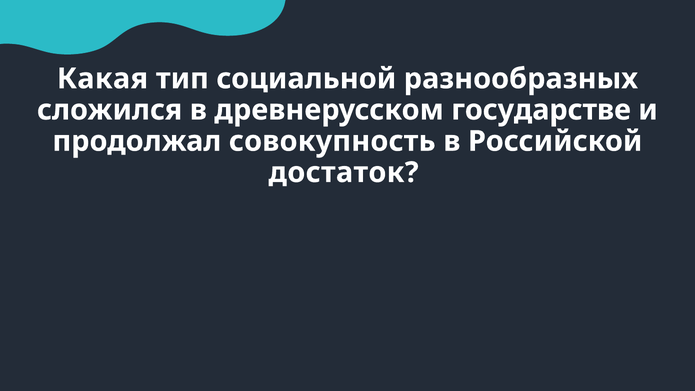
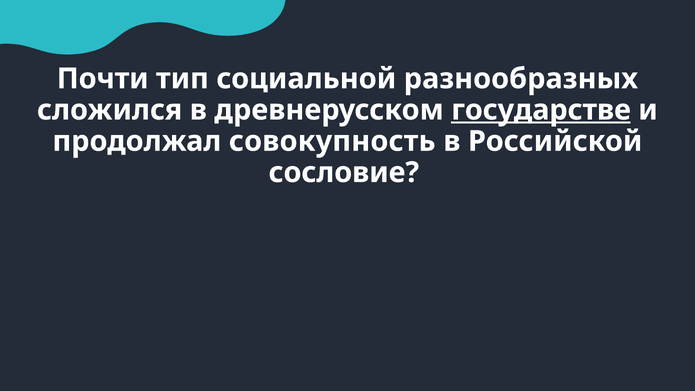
Какая: Какая -> Почти
государстве underline: none -> present
достаток: достаток -> сословие
